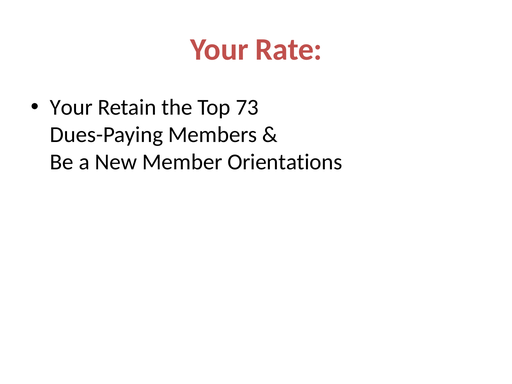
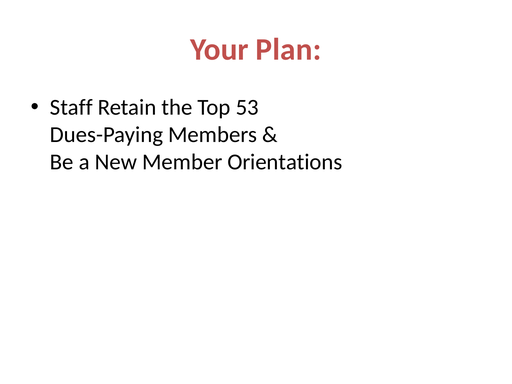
Rate: Rate -> Plan
Your at (71, 107): Your -> Staff
73: 73 -> 53
